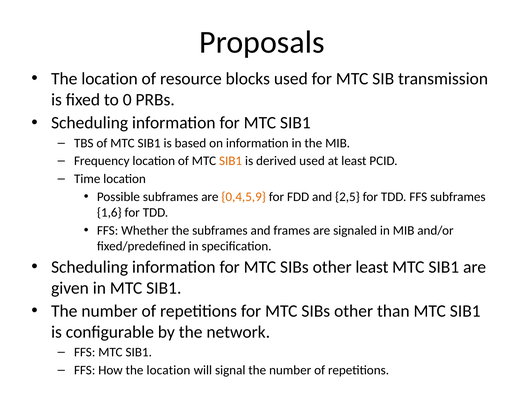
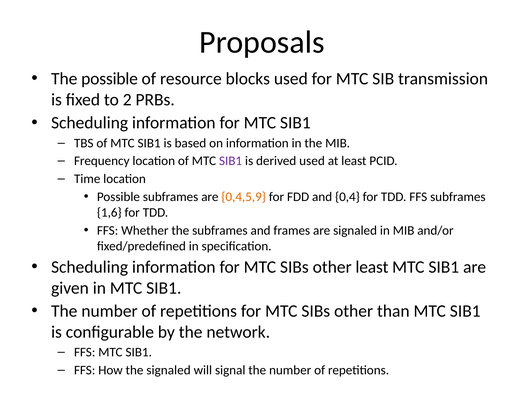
location at (110, 79): location -> possible
0: 0 -> 2
SIB1 at (231, 161) colour: orange -> purple
2,5: 2,5 -> 0,4
How the location: location -> signaled
